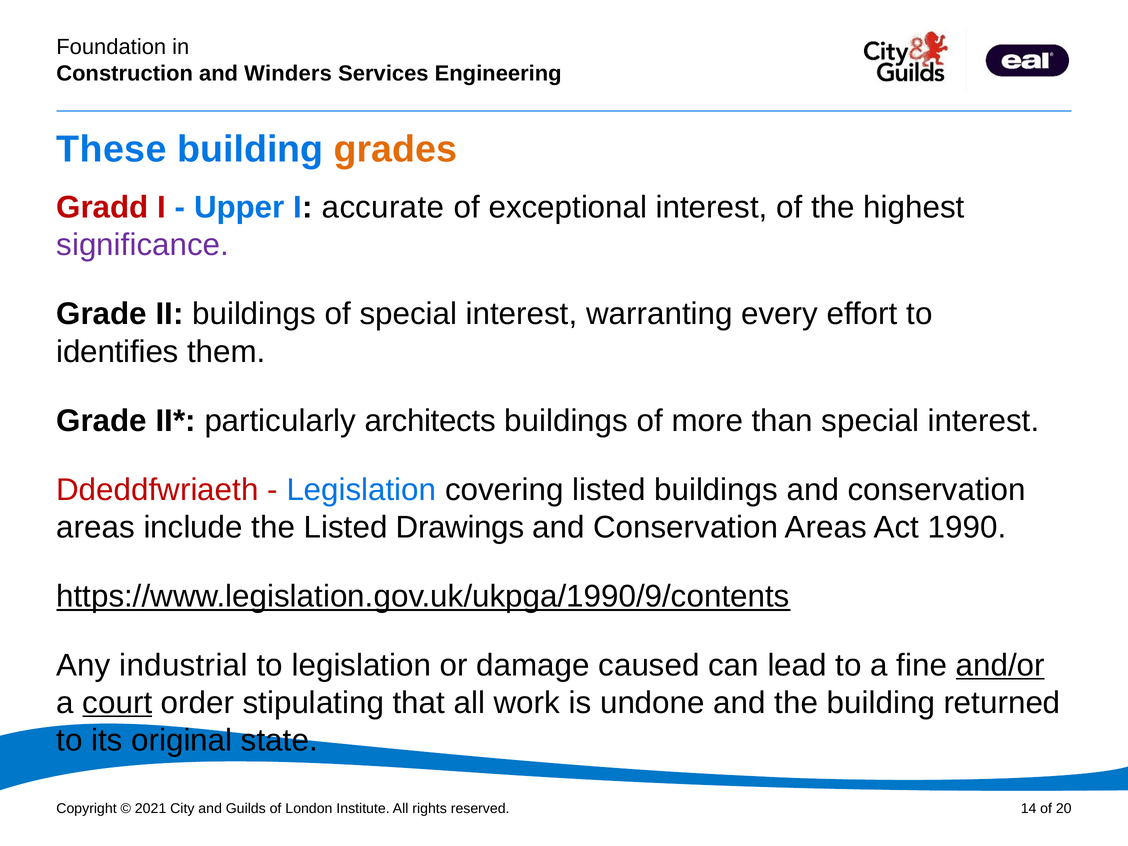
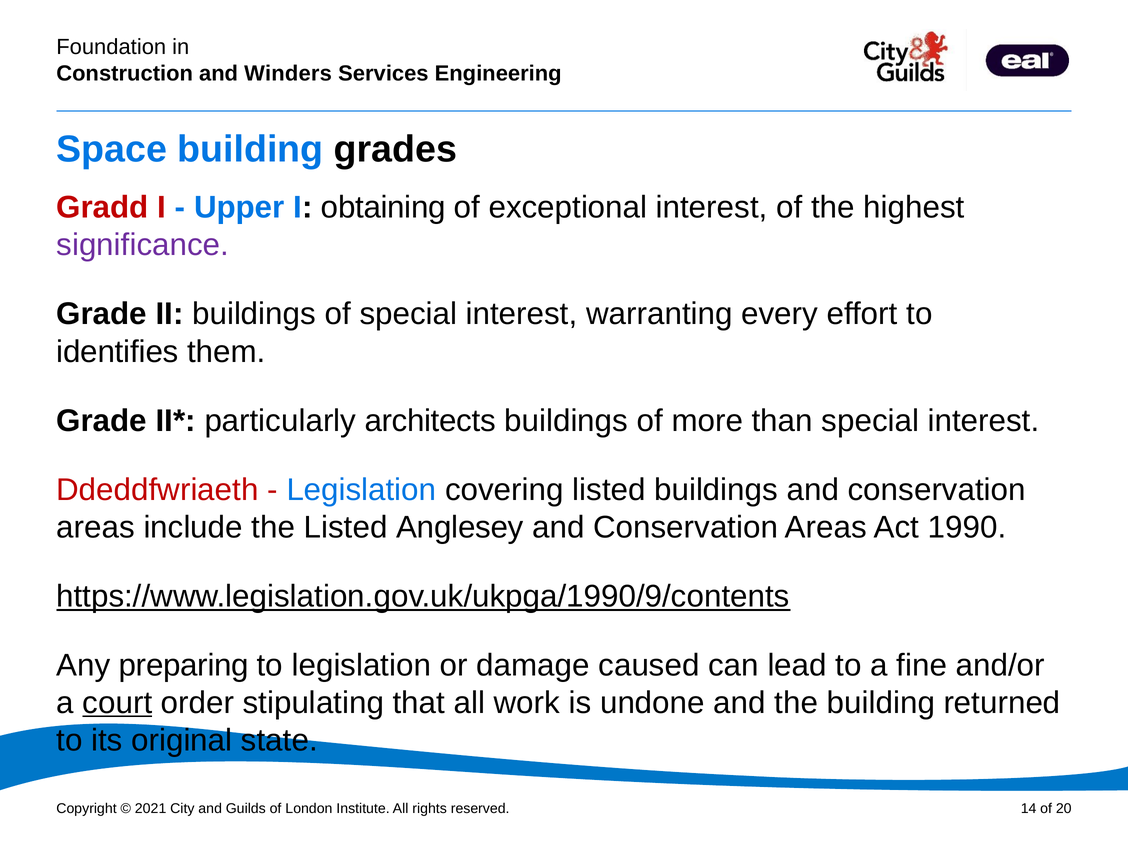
These: These -> Space
grades colour: orange -> black
accurate: accurate -> obtaining
Drawings: Drawings -> Anglesey
industrial: industrial -> preparing
and/or underline: present -> none
